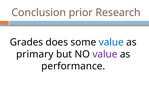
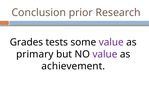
does: does -> tests
value at (111, 42) colour: blue -> purple
performance: performance -> achievement
